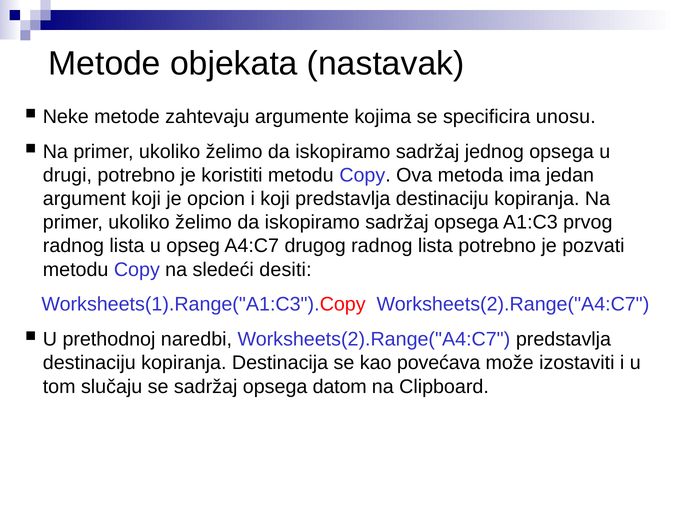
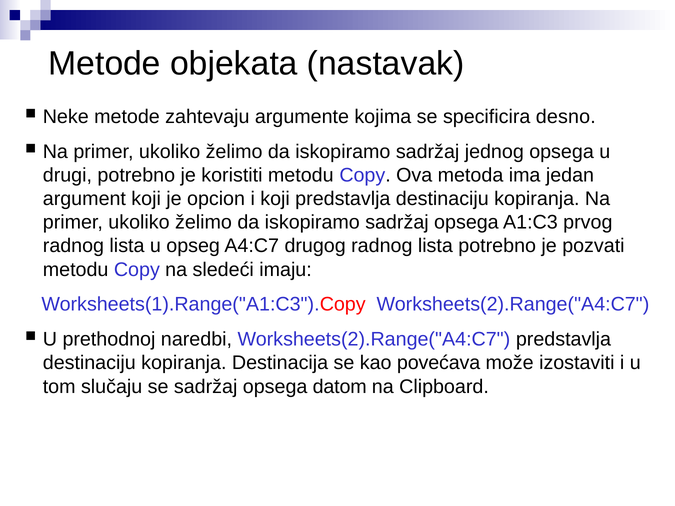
unosu: unosu -> desno
desiti: desiti -> imaju
